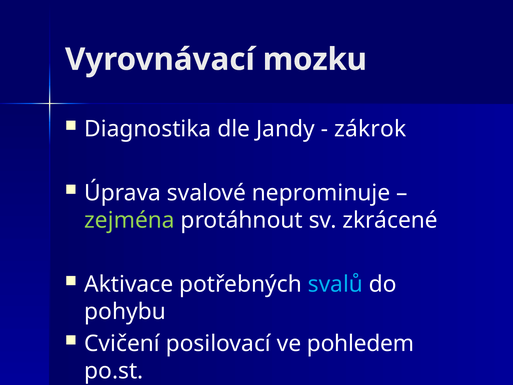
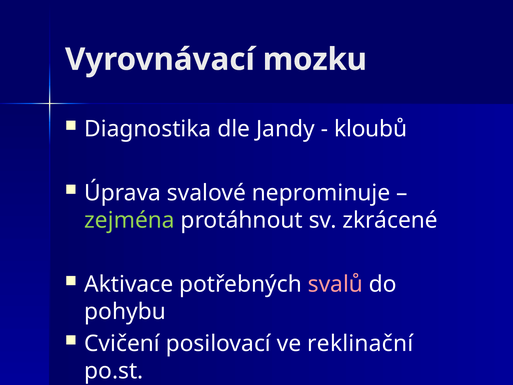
zákrok: zákrok -> kloubů
svalů colour: light blue -> pink
pohledem: pohledem -> reklinační
